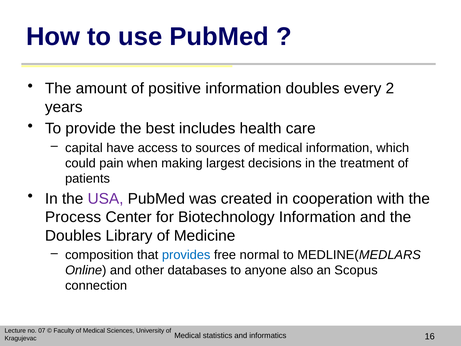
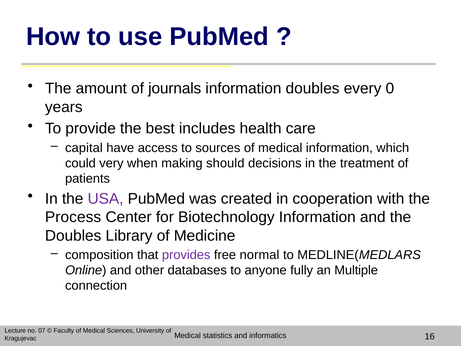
positive: positive -> journals
2: 2 -> 0
pain: pain -> very
largest: largest -> should
provides colour: blue -> purple
also: also -> fully
Scopus: Scopus -> Multiple
